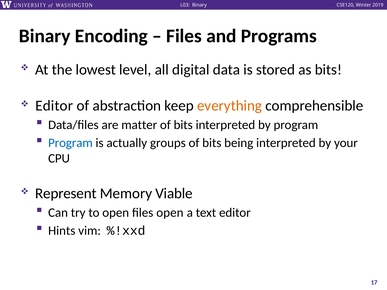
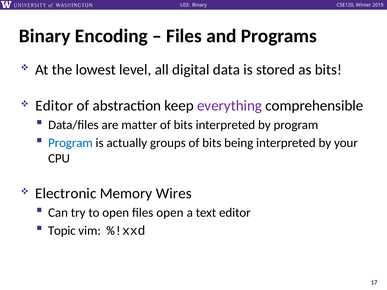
everything colour: orange -> purple
Represent: Represent -> Electronic
Viable: Viable -> Wires
Hints: Hints -> Topic
